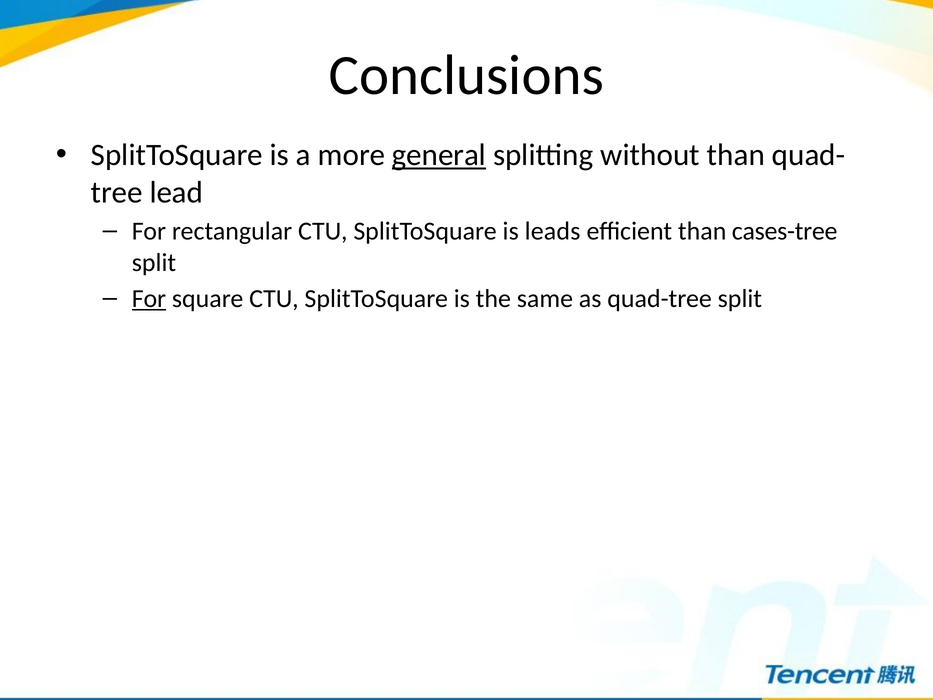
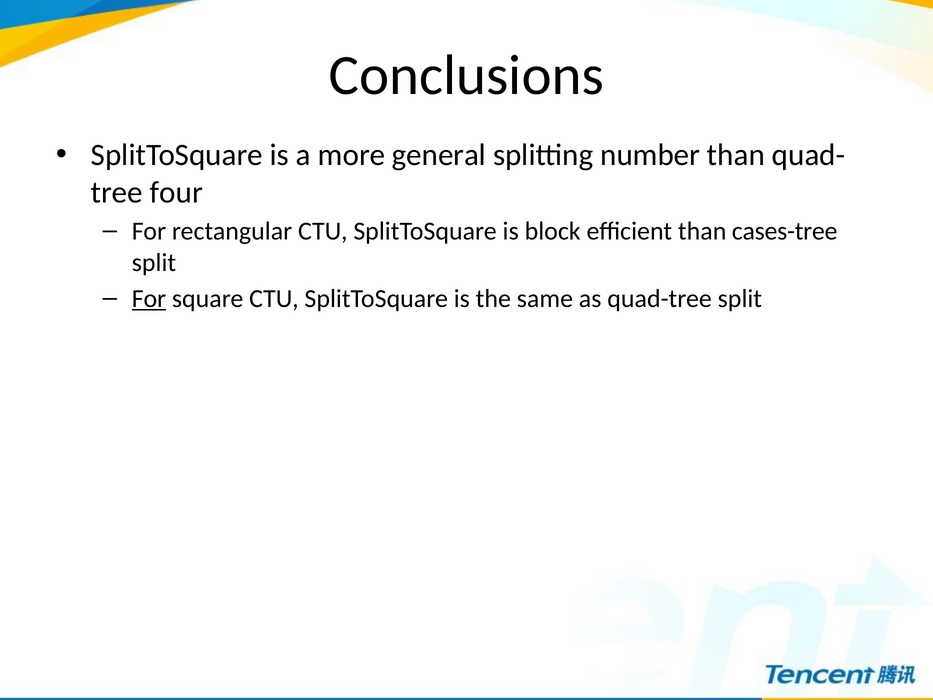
general underline: present -> none
without: without -> number
lead: lead -> four
leads: leads -> block
